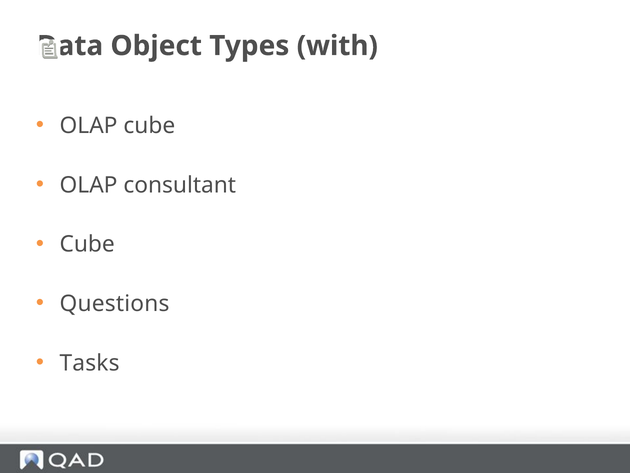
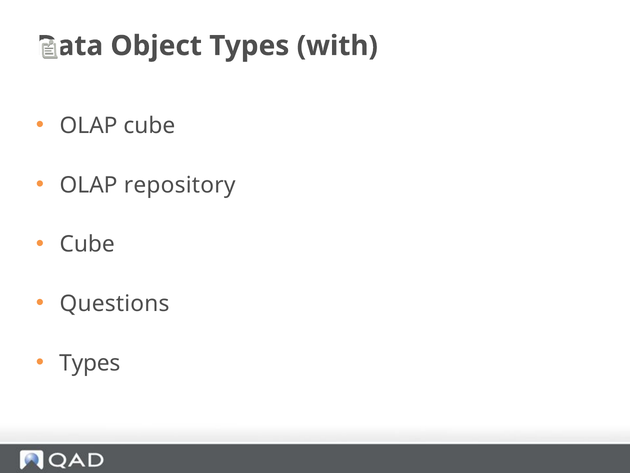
consultant: consultant -> repository
Tasks at (90, 363): Tasks -> Types
